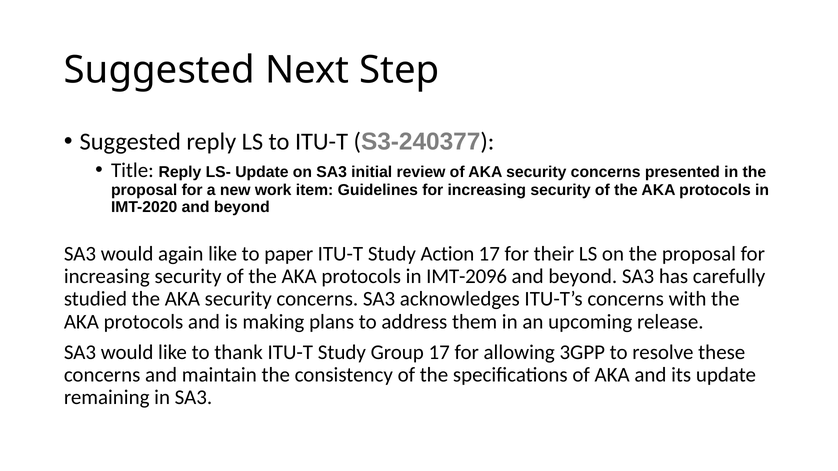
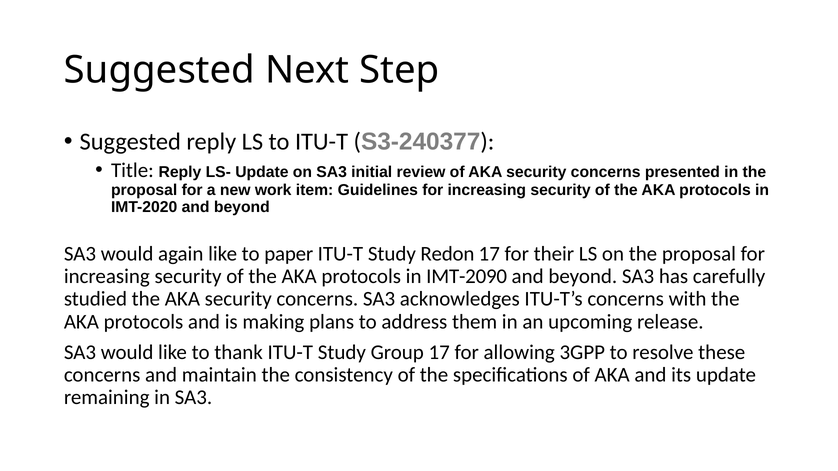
Action: Action -> Redon
IMT-2096: IMT-2096 -> IMT-2090
